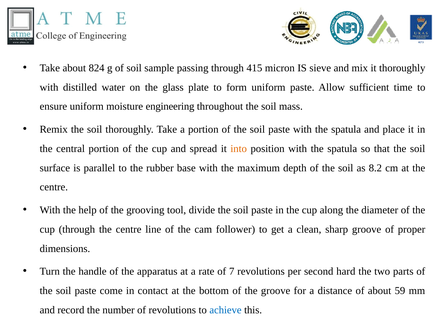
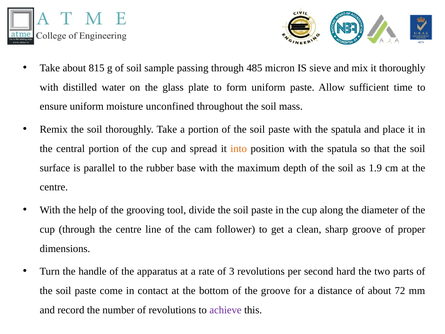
824: 824 -> 815
415: 415 -> 485
engineering: engineering -> unconfined
8.2: 8.2 -> 1.9
7: 7 -> 3
59: 59 -> 72
achieve colour: blue -> purple
